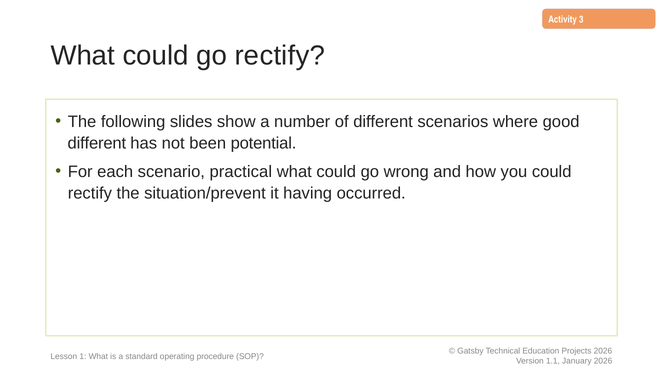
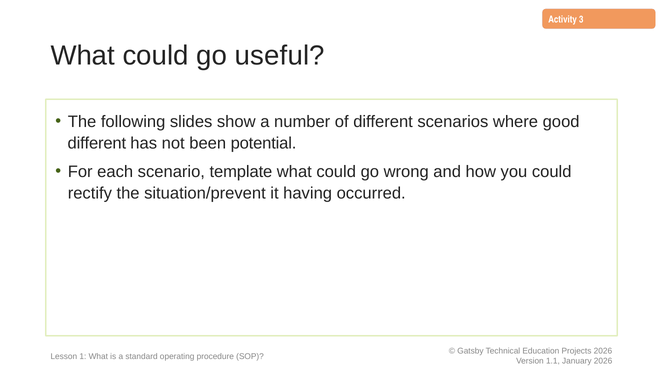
go rectify: rectify -> useful
practical: practical -> template
